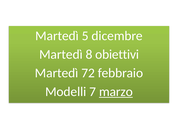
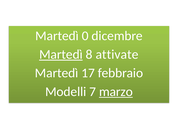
5: 5 -> 0
Martedì at (61, 55) underline: none -> present
obiettivi: obiettivi -> attivate
72: 72 -> 17
